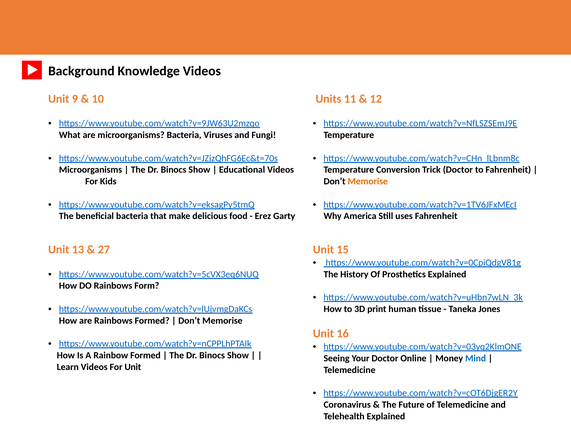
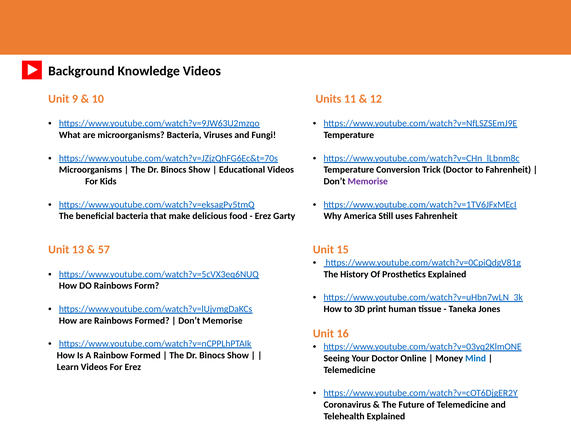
Memorise at (368, 181) colour: orange -> purple
27: 27 -> 57
For Unit: Unit -> Erez
